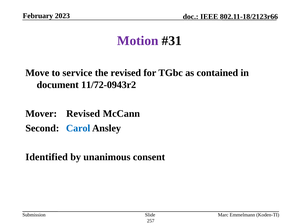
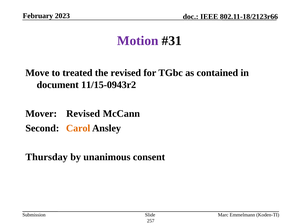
service: service -> treated
11/72-0943r2: 11/72-0943r2 -> 11/15-0943r2
Carol colour: blue -> orange
Identified: Identified -> Thursday
